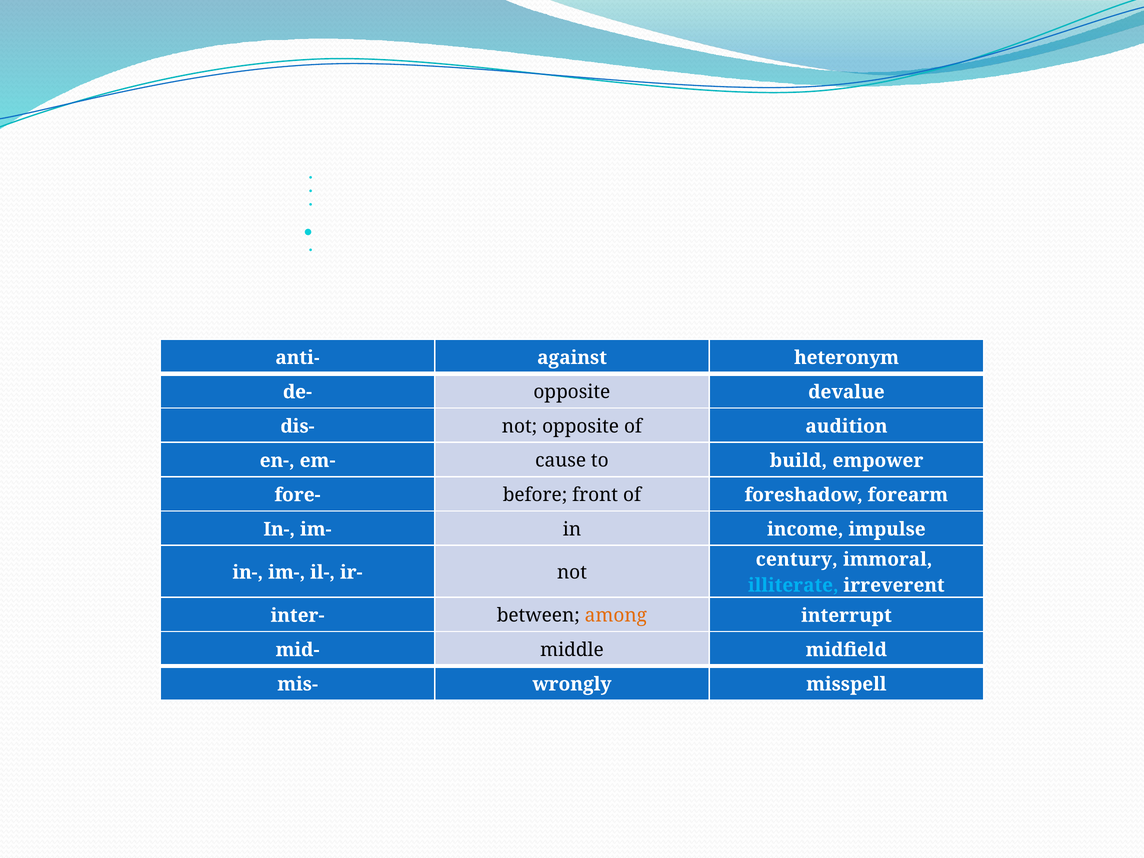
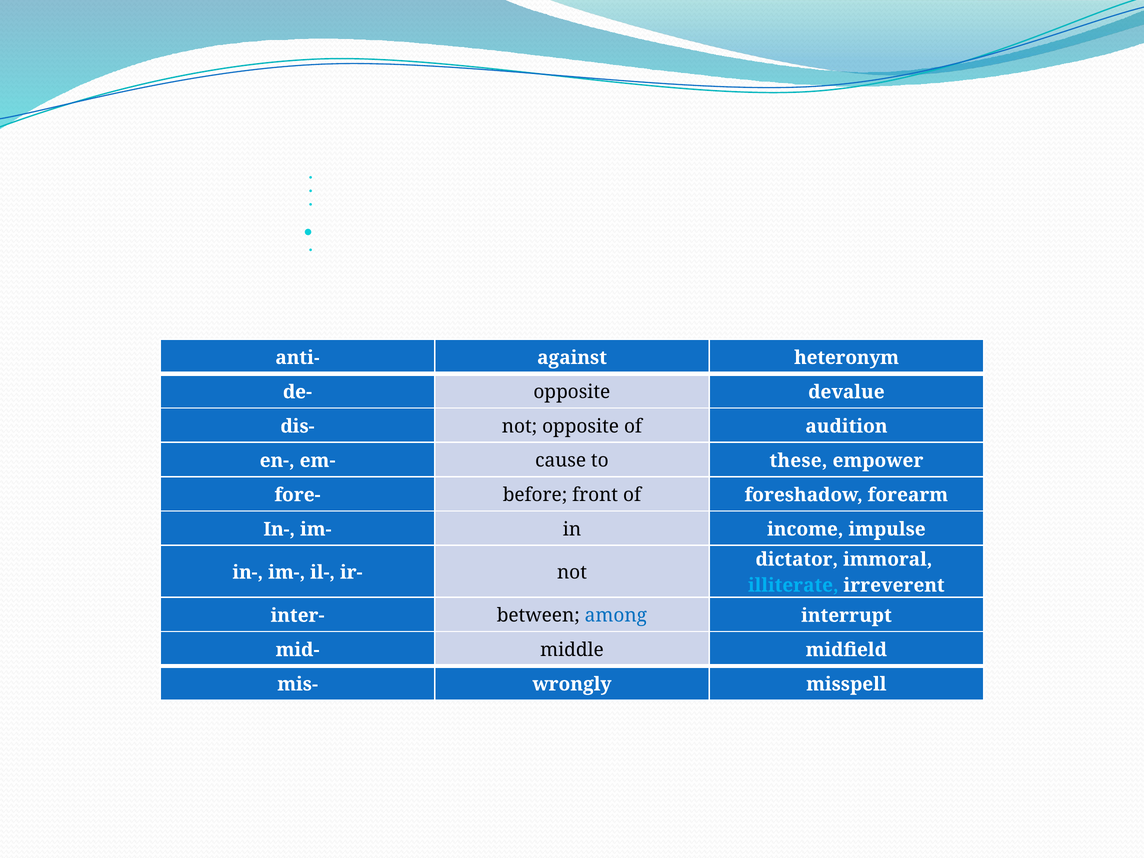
build: build -> these
century: century -> dictator
among colour: orange -> blue
